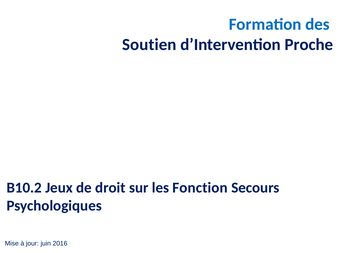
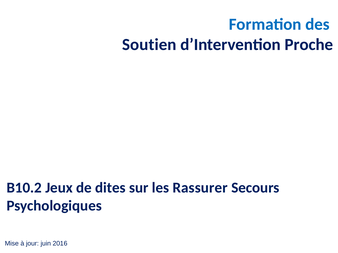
droit: droit -> dites
Fonction: Fonction -> Rassurer
